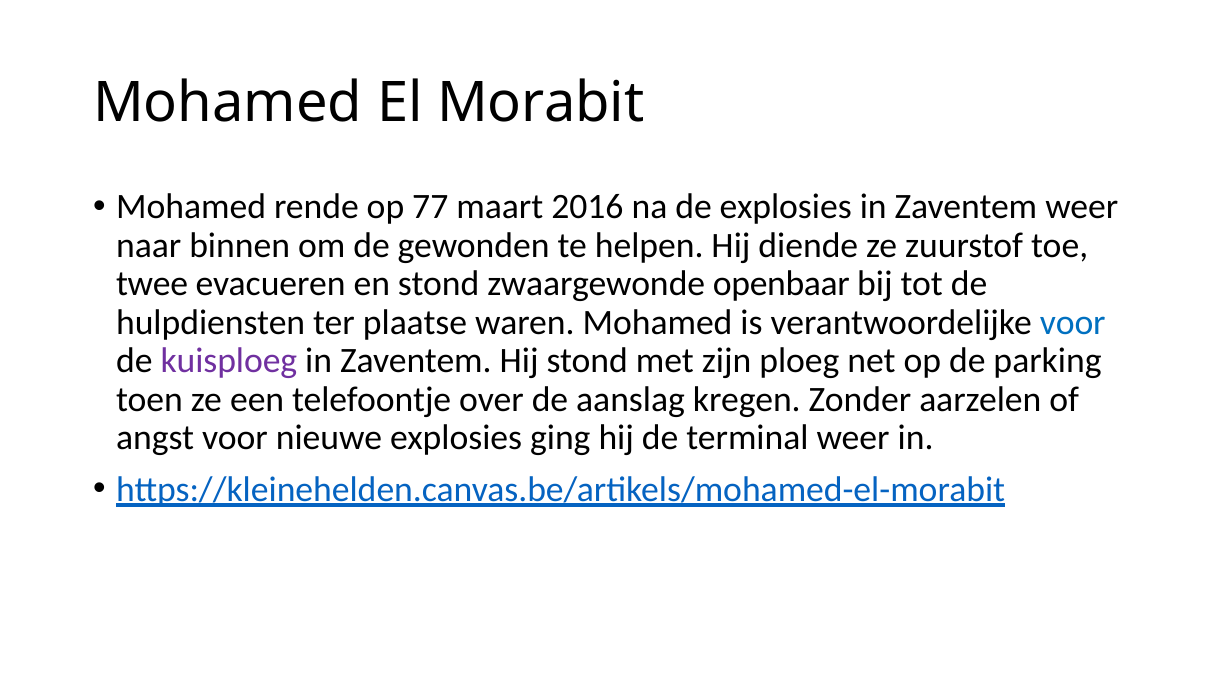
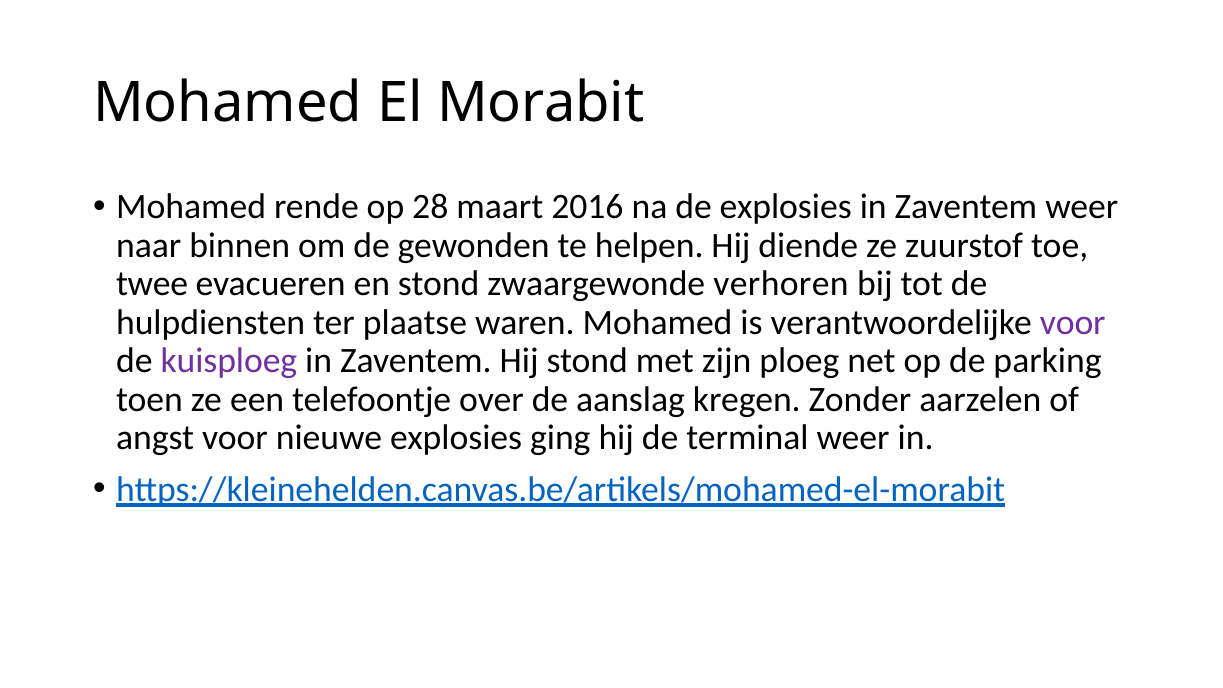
77: 77 -> 28
openbaar: openbaar -> verhoren
voor at (1073, 322) colour: blue -> purple
